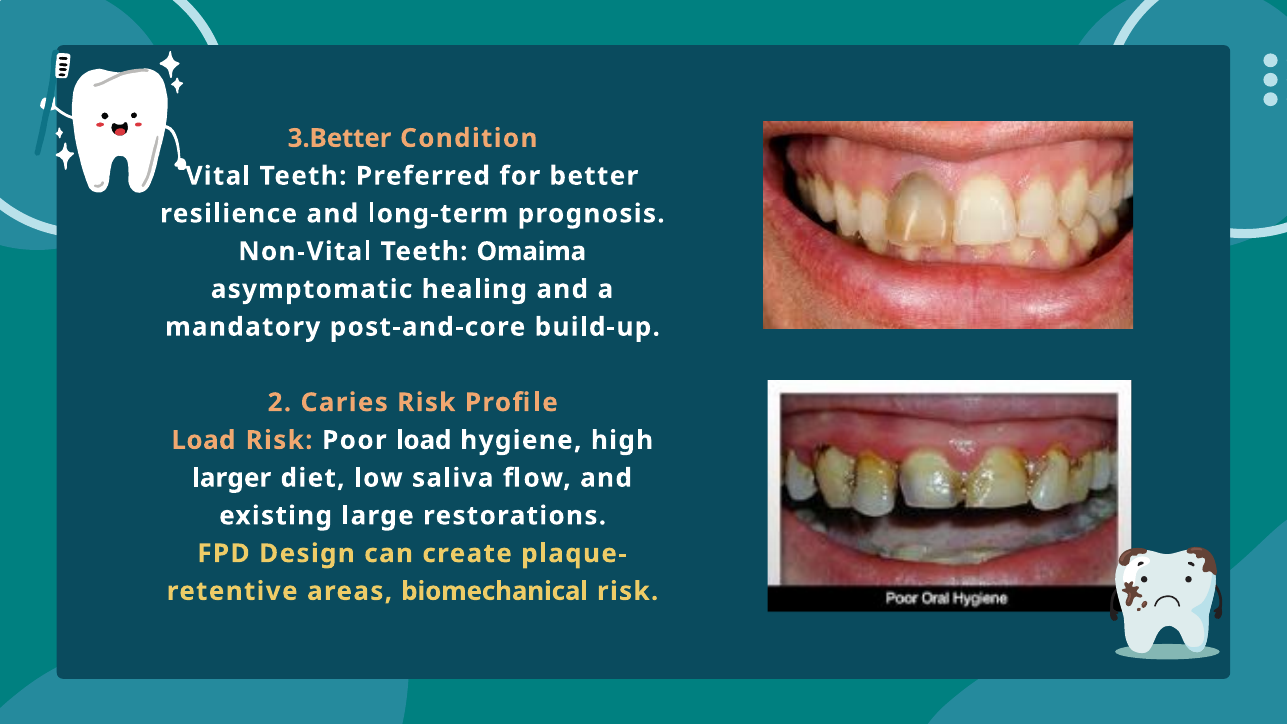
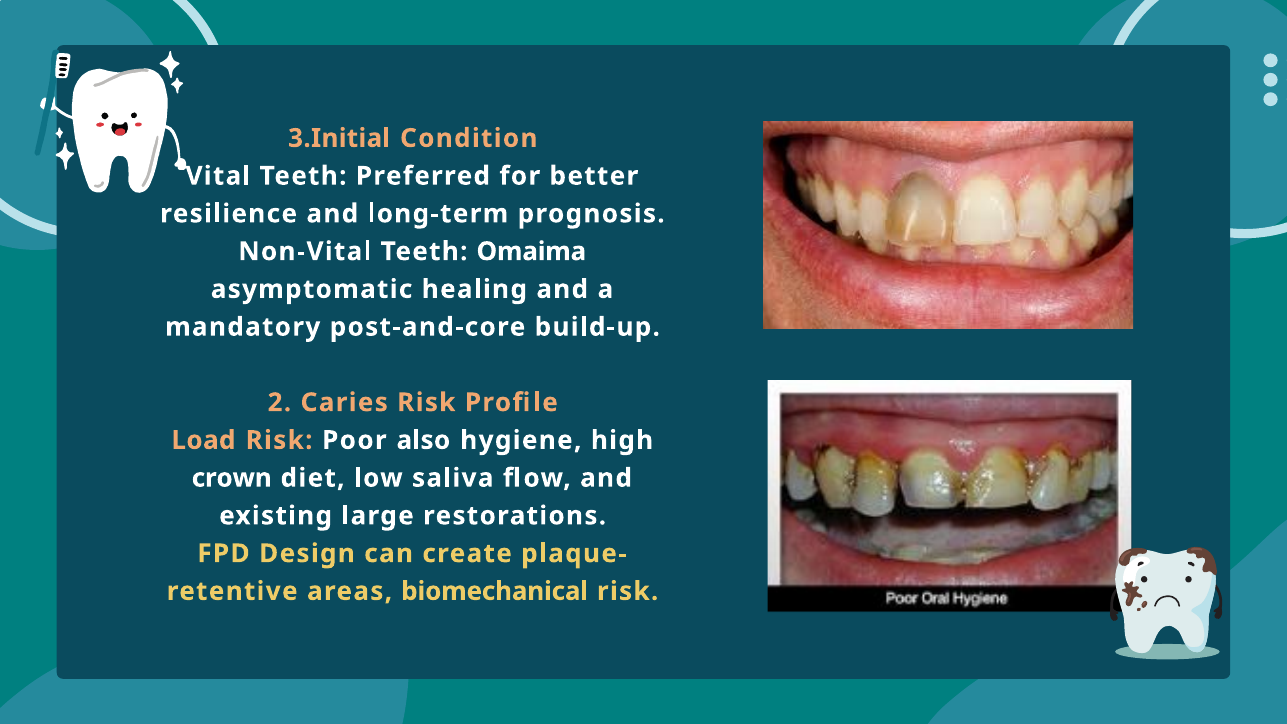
3.Better: 3.Better -> 3.Initial
Poor load: load -> also
larger: larger -> crown
